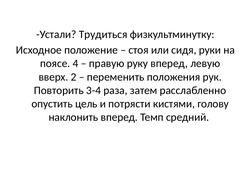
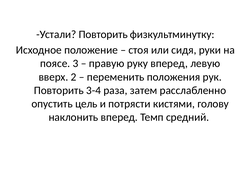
Устали Трудиться: Трудиться -> Повторить
4: 4 -> 3
